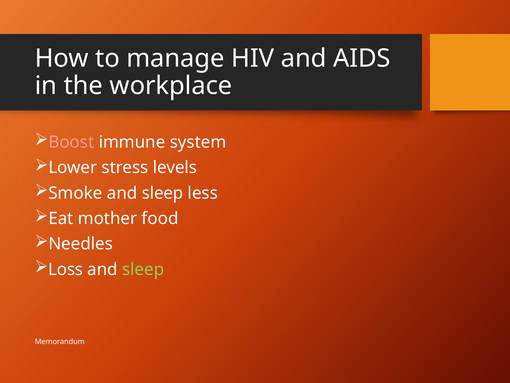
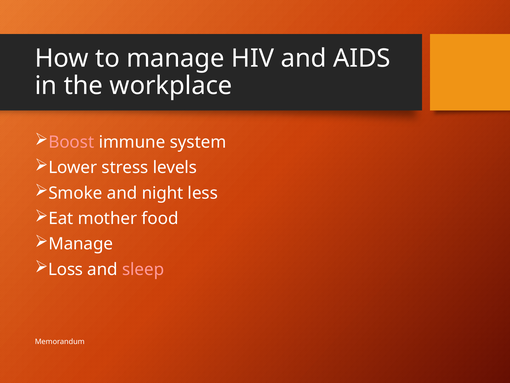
Smoke and sleep: sleep -> night
Needles at (81, 244): Needles -> Manage
sleep at (143, 269) colour: light green -> pink
